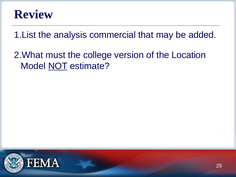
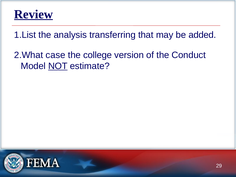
Review underline: none -> present
commercial: commercial -> transferring
must: must -> case
Location: Location -> Conduct
